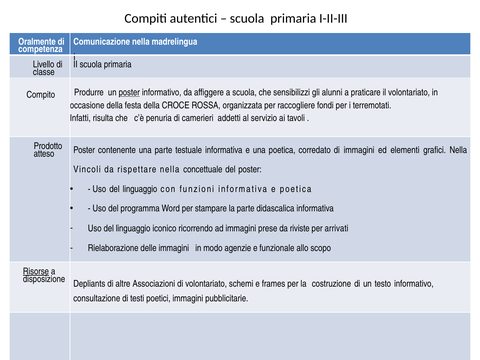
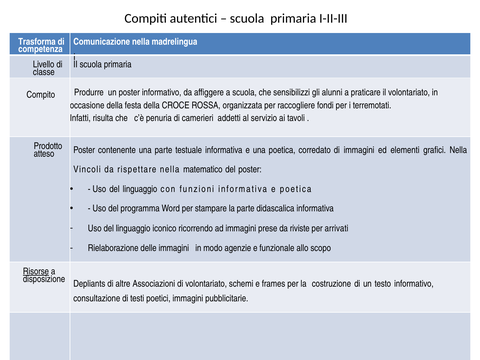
Oralmente: Oralmente -> Trasforma
poster at (129, 92) underline: present -> none
concettuale: concettuale -> matematico
